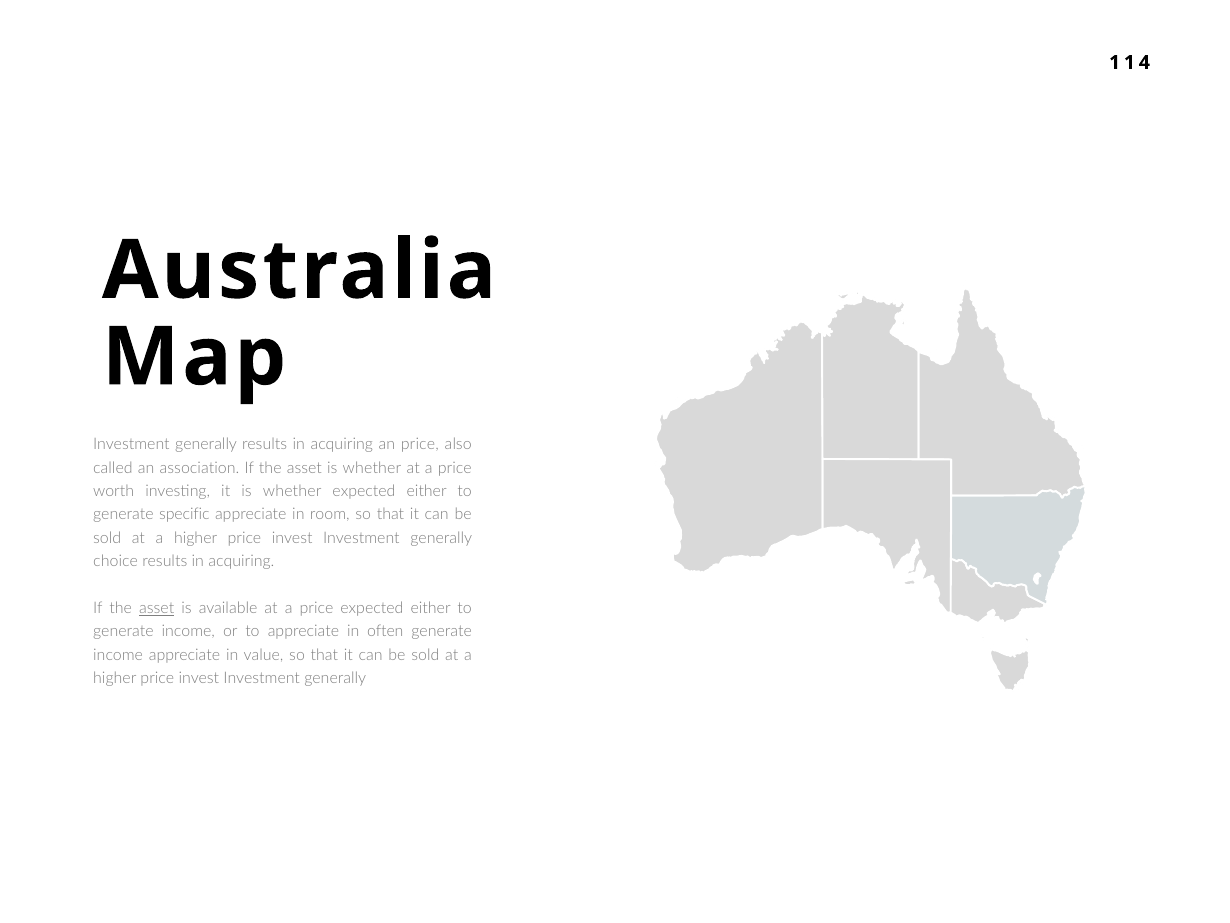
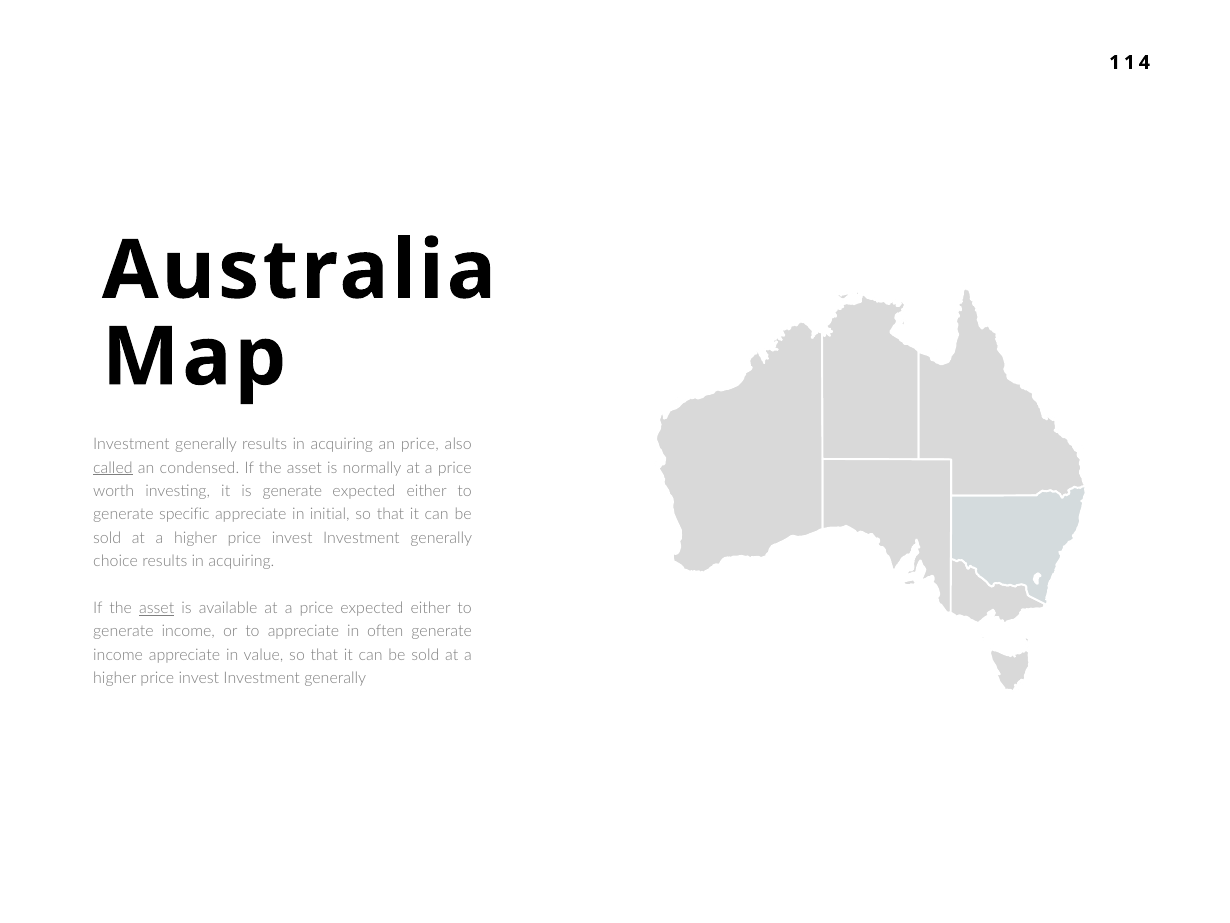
called underline: none -> present
association: association -> condensed
asset is whether: whether -> normally
it is whether: whether -> generate
room: room -> initial
